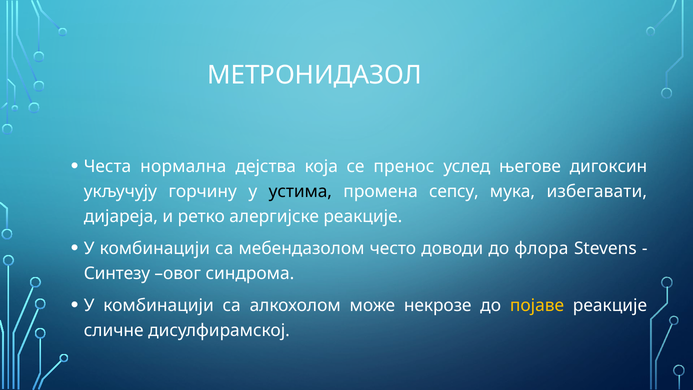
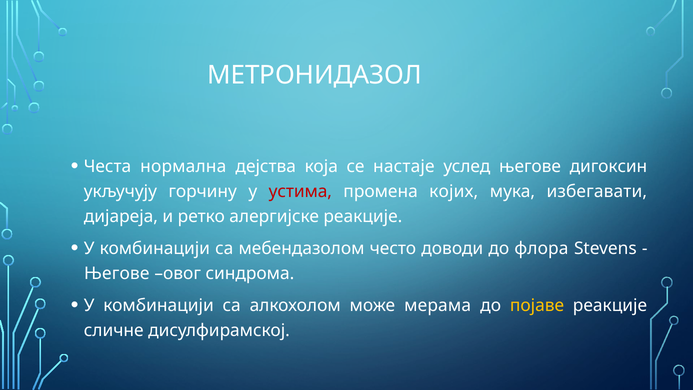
пренос: пренос -> настаје
устима colour: black -> red
сепсу: сепсу -> којих
Синтезу at (117, 273): Синтезу -> Његове
некрозе: некрозе -> мерама
